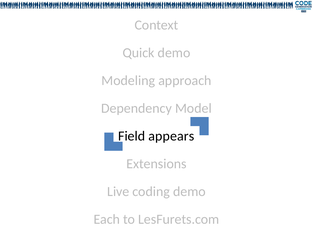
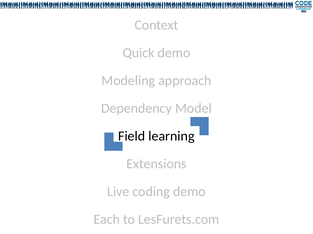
appears: appears -> learning
